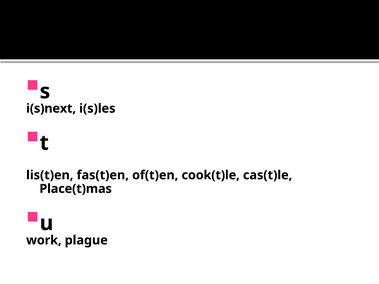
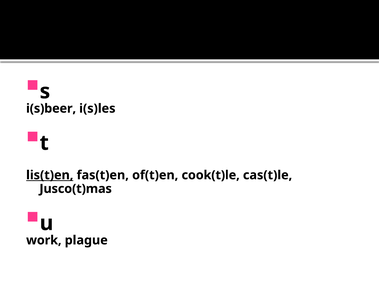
i(s)next: i(s)next -> i(s)beer
lis(t)en underline: none -> present
Place(t)mas: Place(t)mas -> Jusco(t)mas
